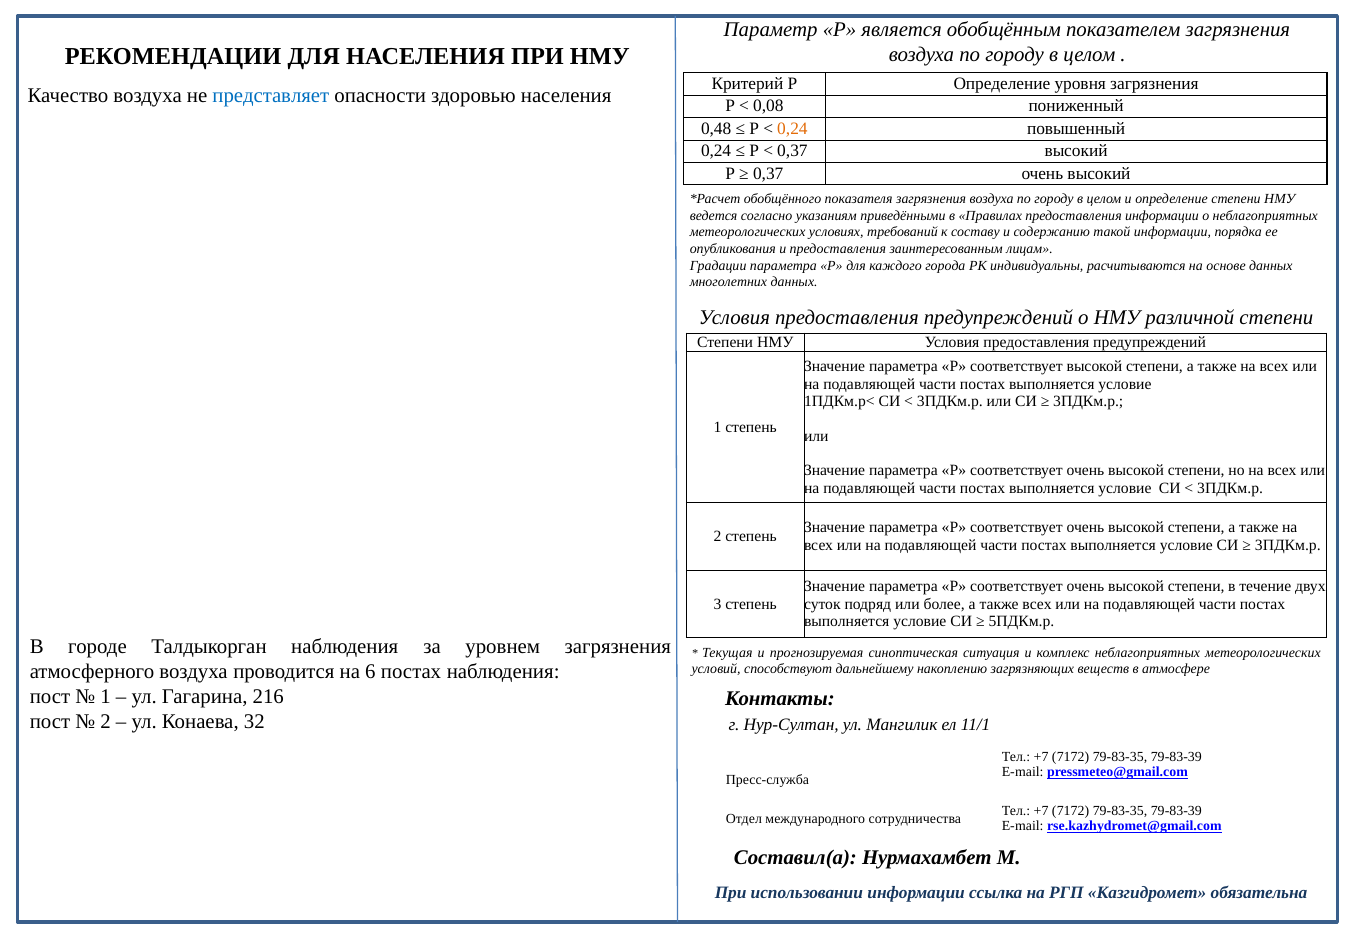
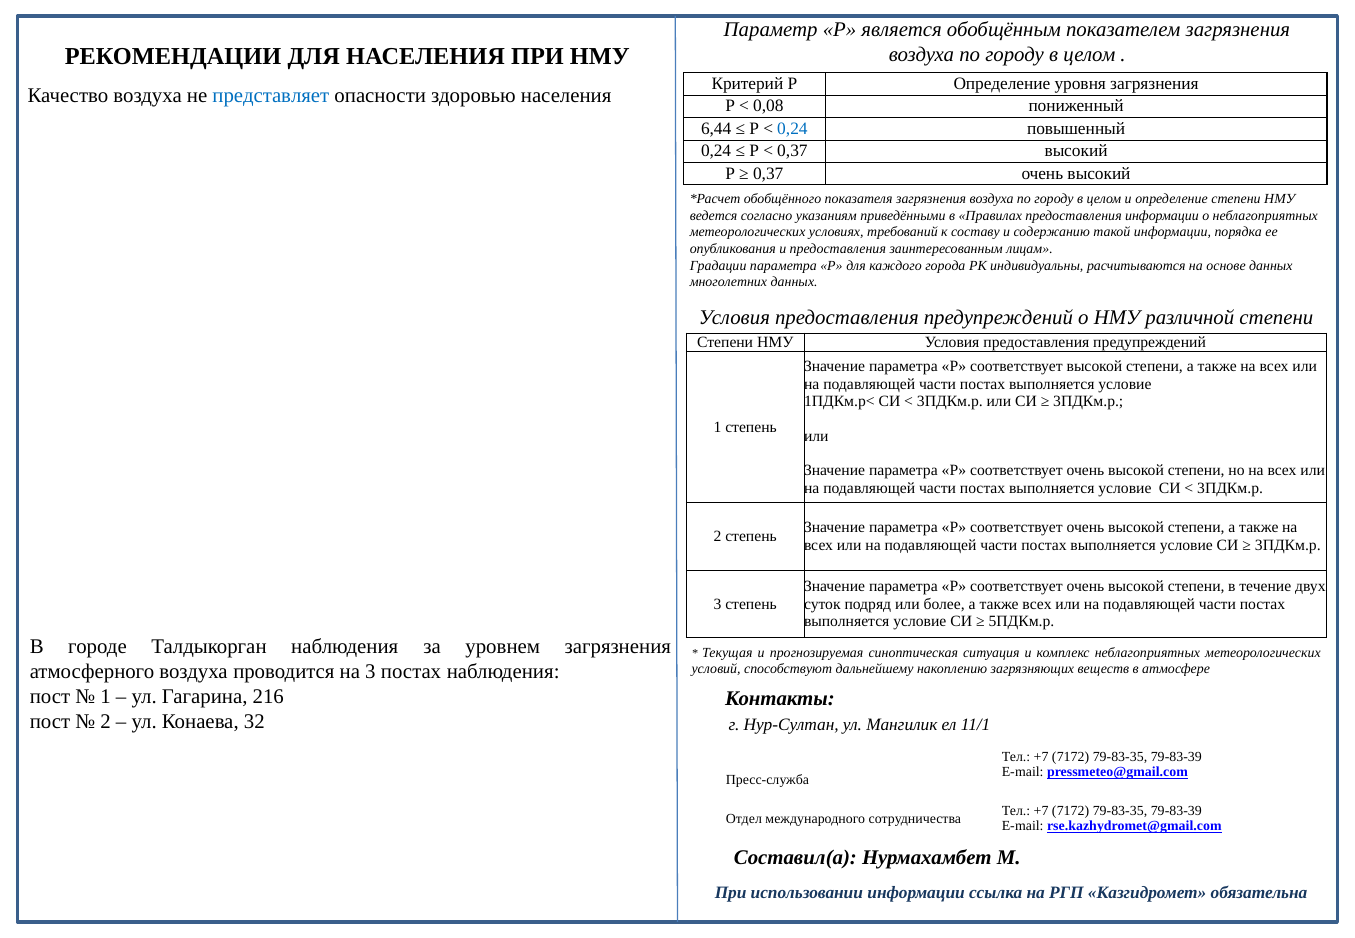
0,48: 0,48 -> 6,44
0,24 at (792, 129) colour: orange -> blue
на 6: 6 -> 3
